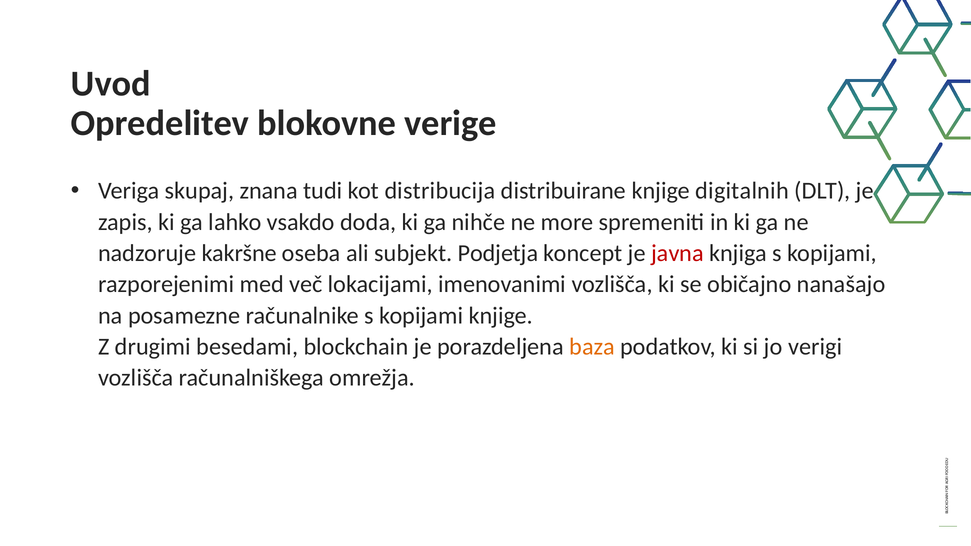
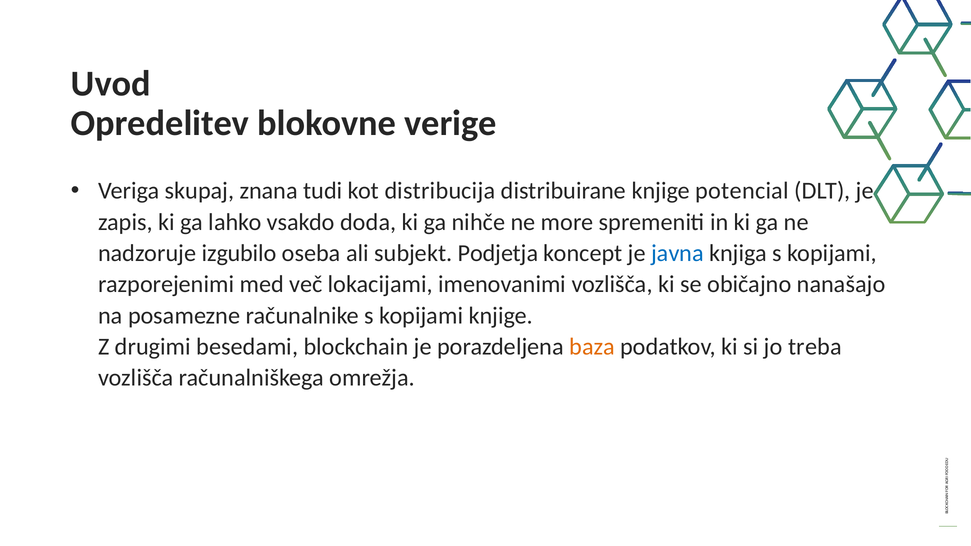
digitalnih: digitalnih -> potencial
kakršne: kakršne -> izgubilo
javna colour: red -> blue
verigi: verigi -> treba
